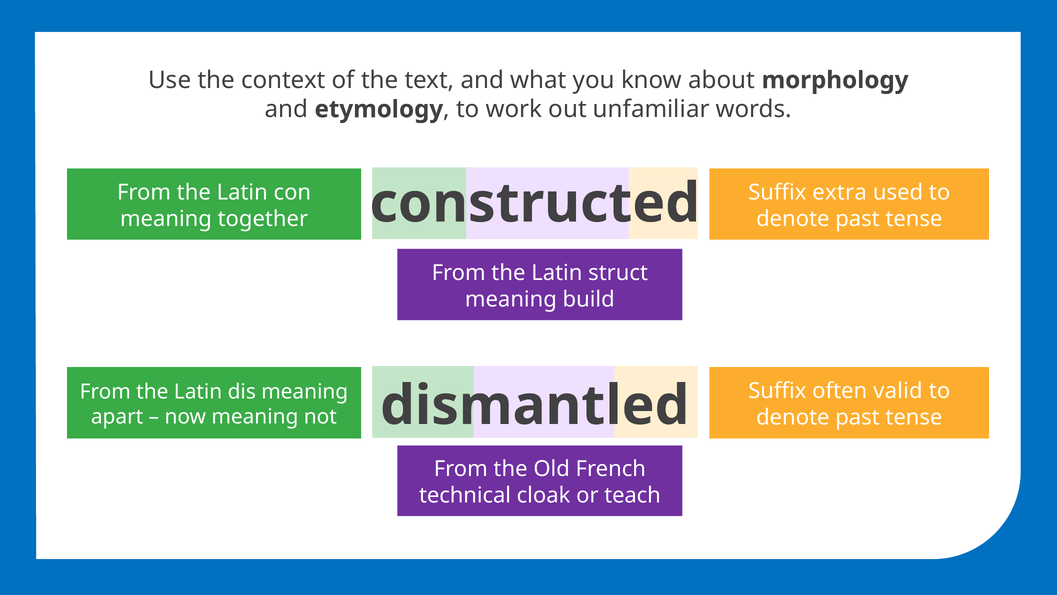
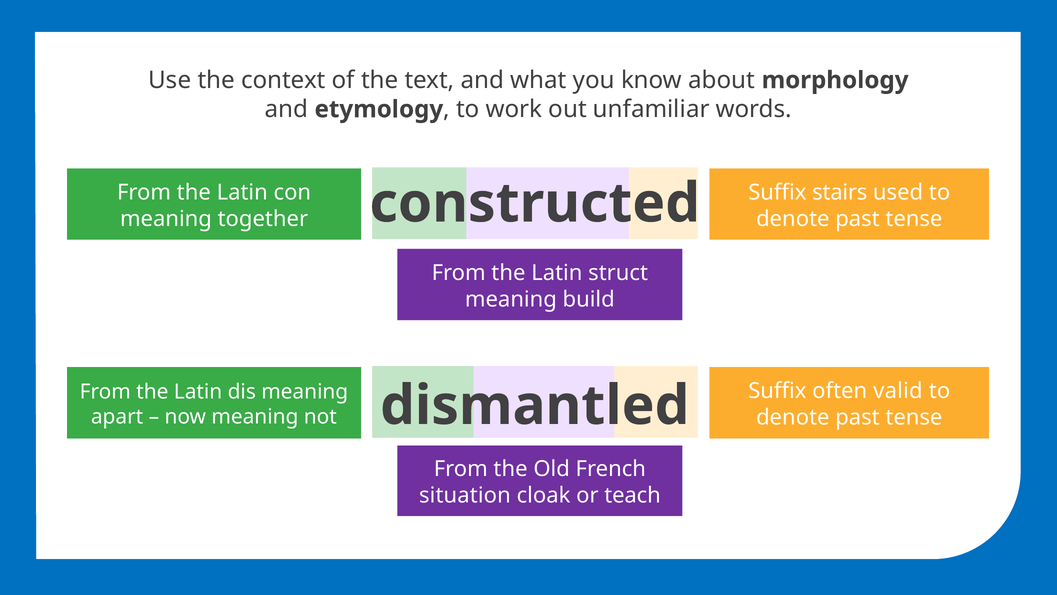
extra: extra -> stairs
technical: technical -> situation
